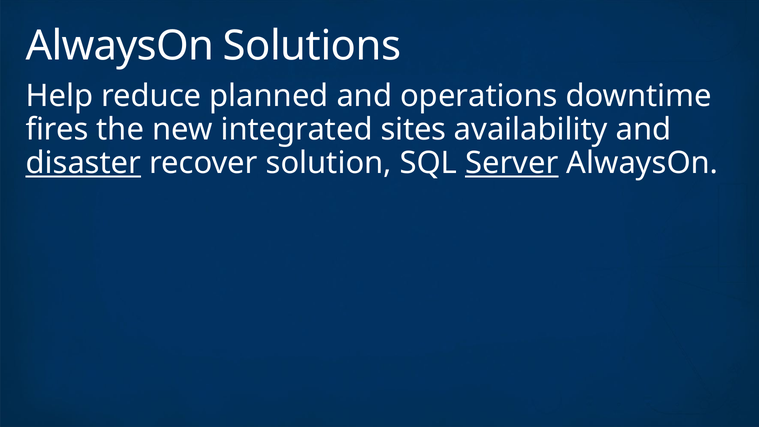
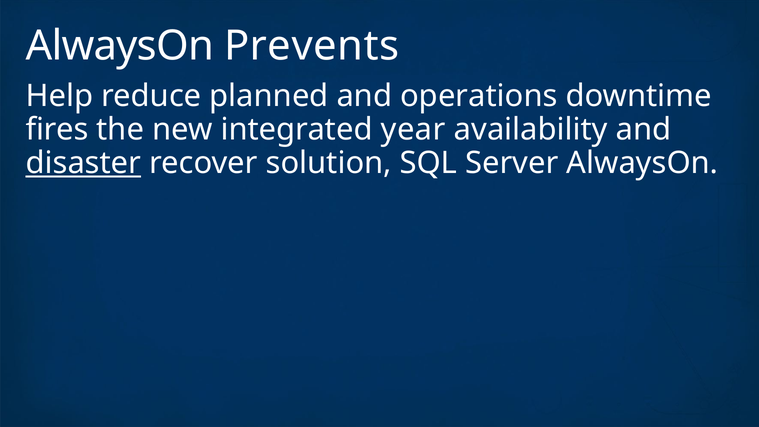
Solutions: Solutions -> Prevents
sites: sites -> year
Server underline: present -> none
